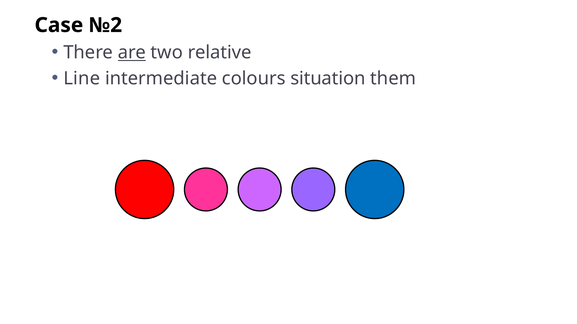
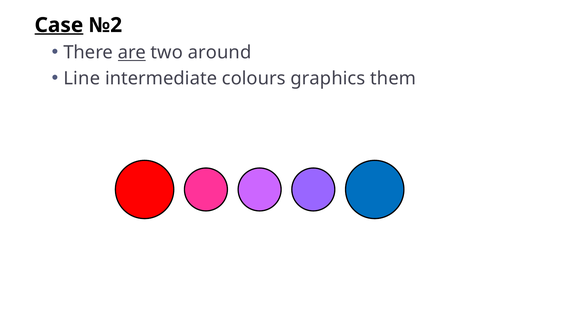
Case underline: none -> present
relative: relative -> around
situation: situation -> graphics
